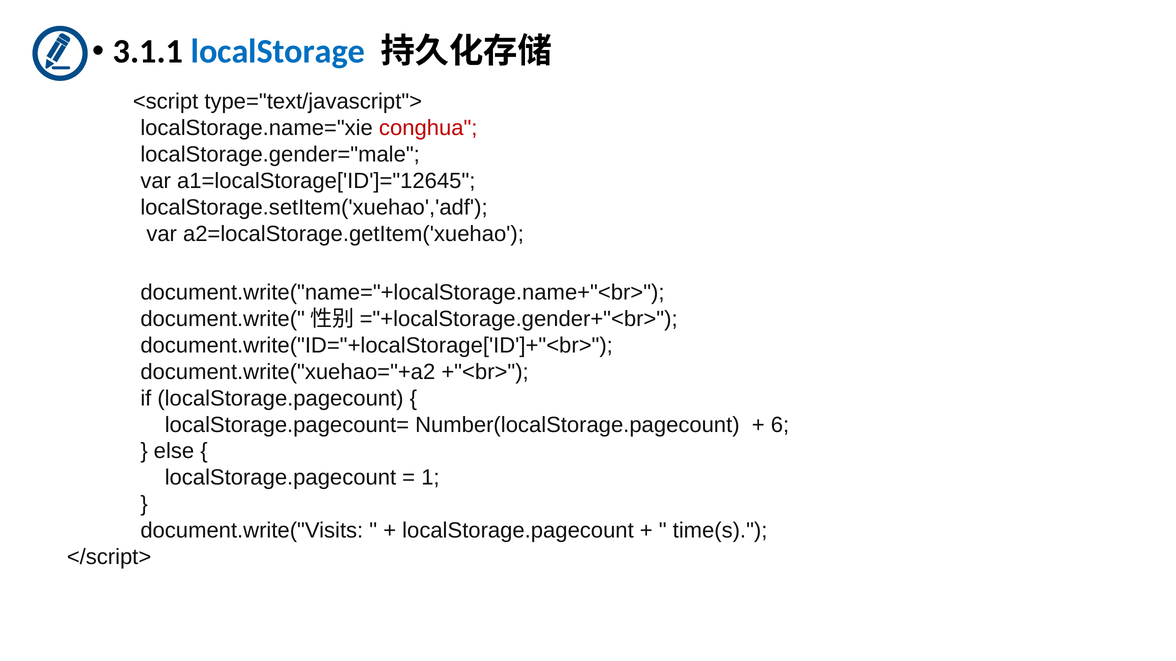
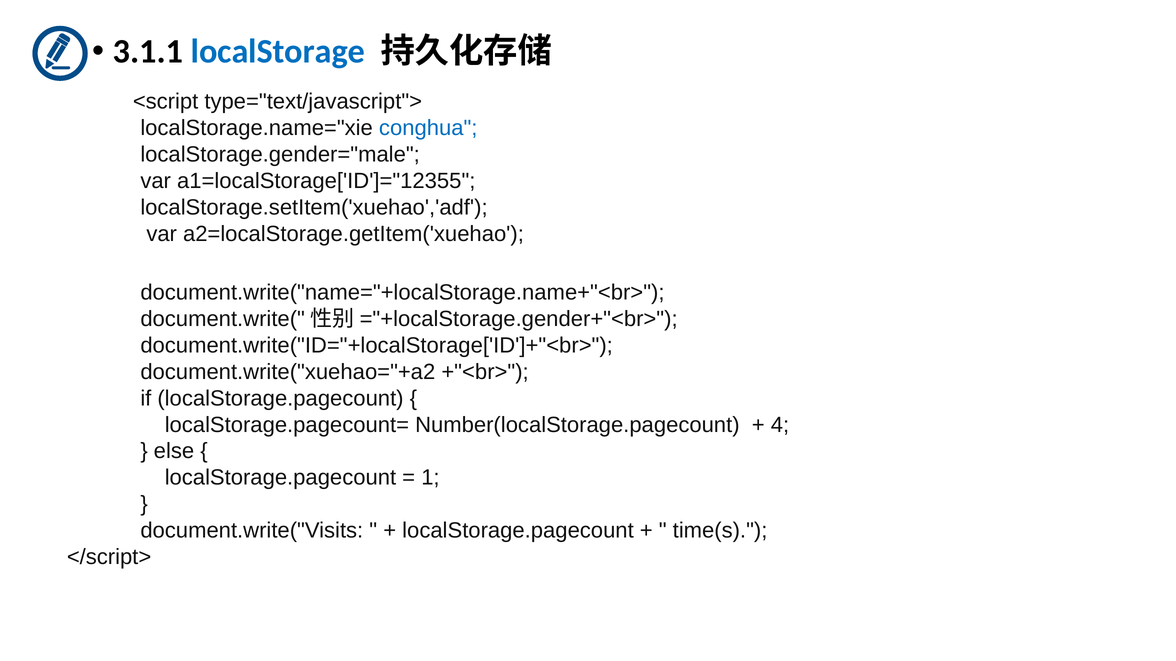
conghua colour: red -> blue
a1=localStorage['ID']="12645: a1=localStorage['ID']="12645 -> a1=localStorage['ID']="12355
6: 6 -> 4
